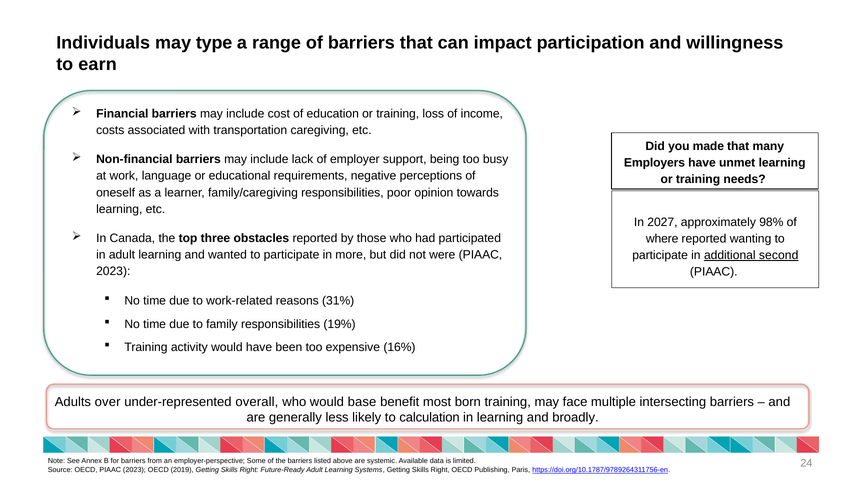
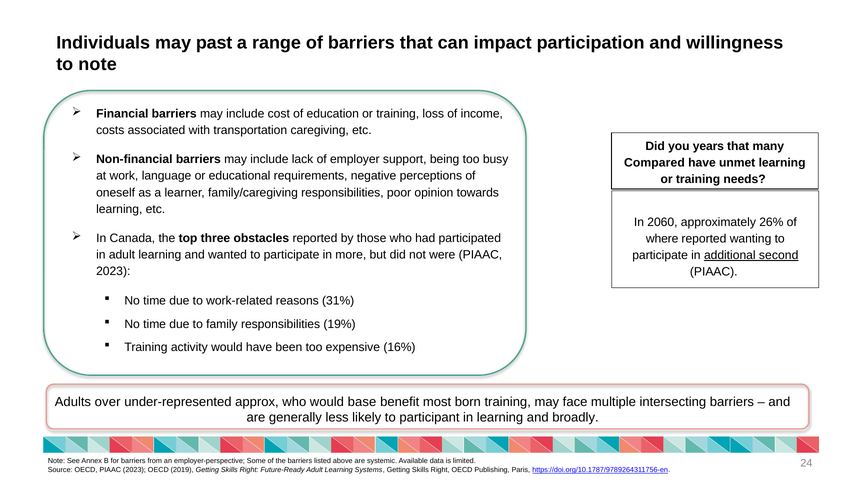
type: type -> past
to earn: earn -> note
made: made -> years
Employers: Employers -> Compared
2027: 2027 -> 2060
98%: 98% -> 26%
overall: overall -> approx
calculation: calculation -> participant
